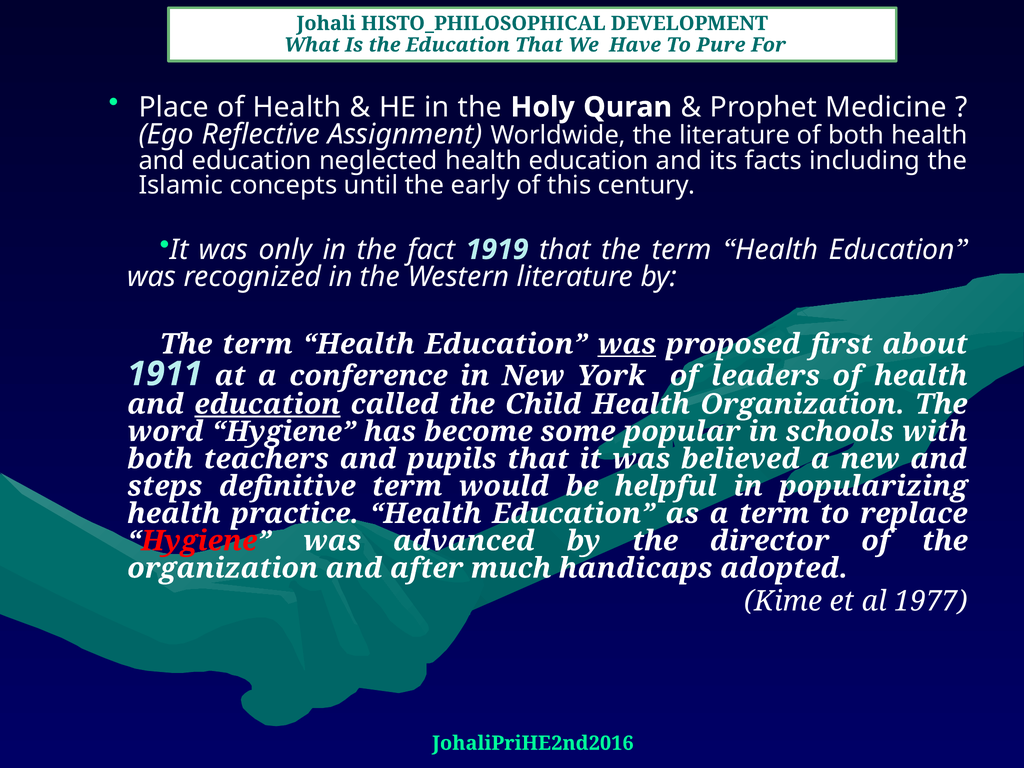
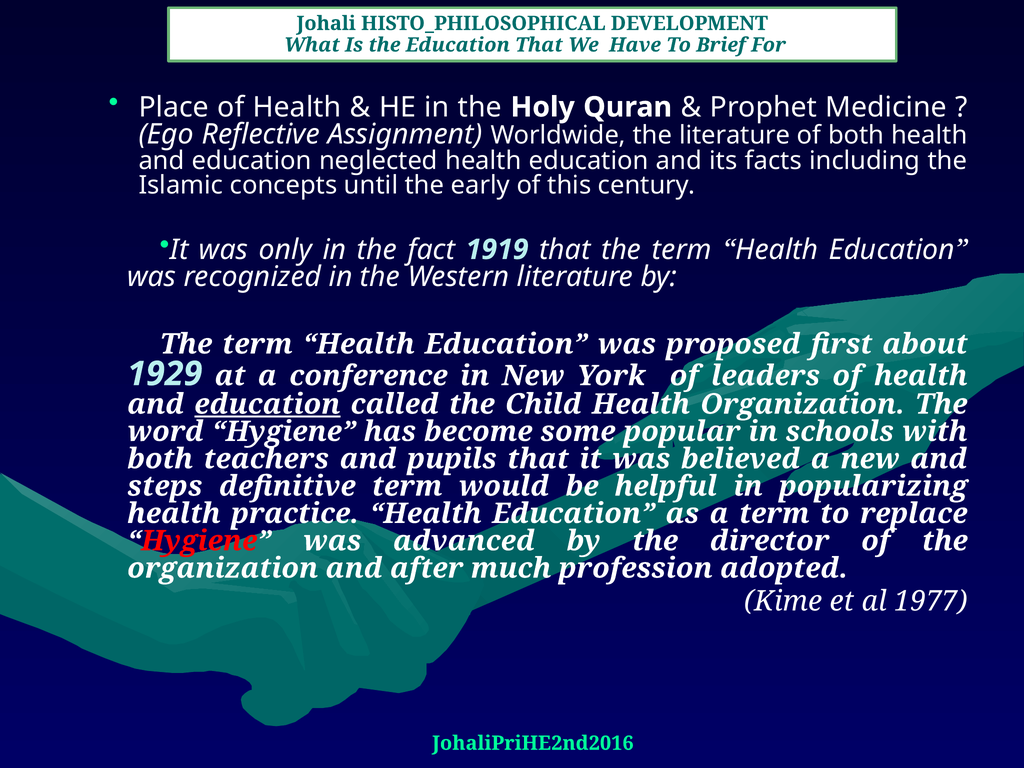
Pure: Pure -> Brief
was at (627, 344) underline: present -> none
1911: 1911 -> 1929
handicaps: handicaps -> profession
